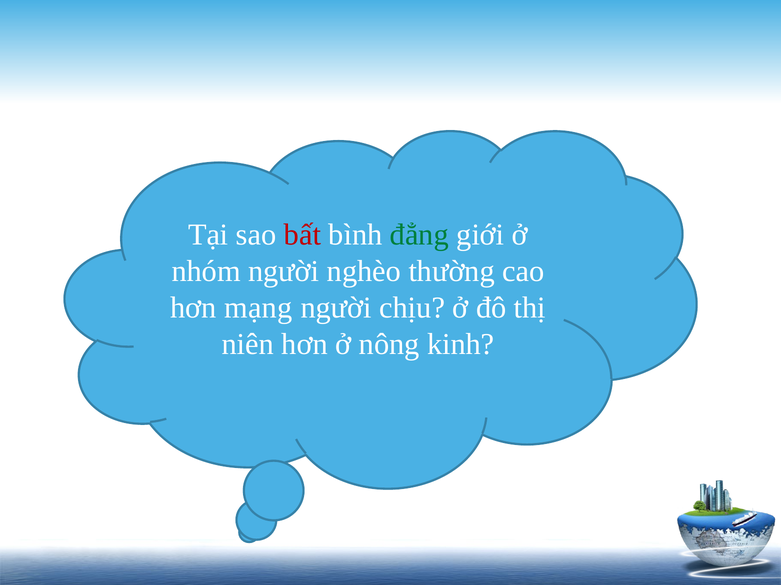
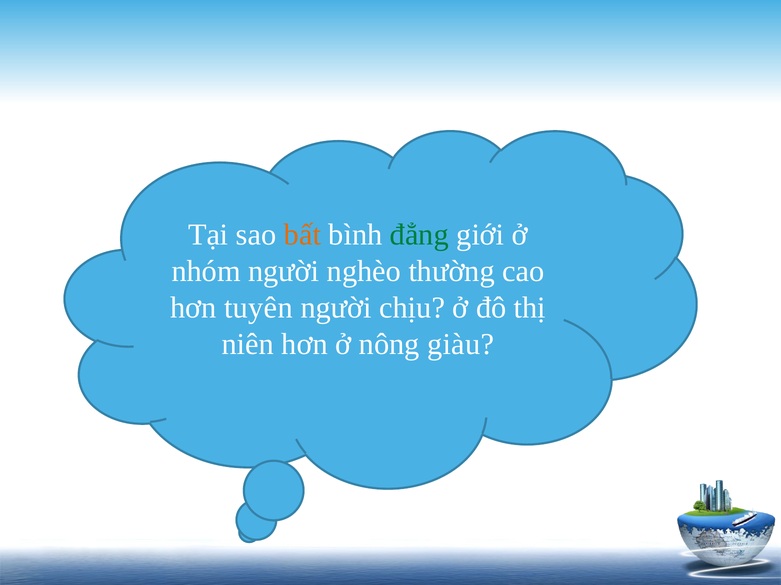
bất colour: red -> orange
mạng: mạng -> tuyên
kinh: kinh -> giàu
